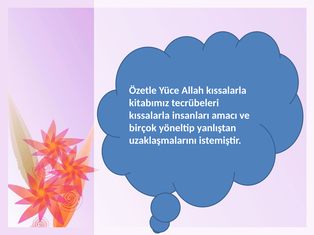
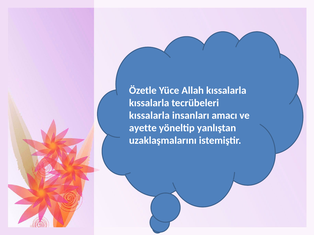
kitabımız at (149, 103): kitabımız -> kıssalarla
birçok: birçok -> ayette
